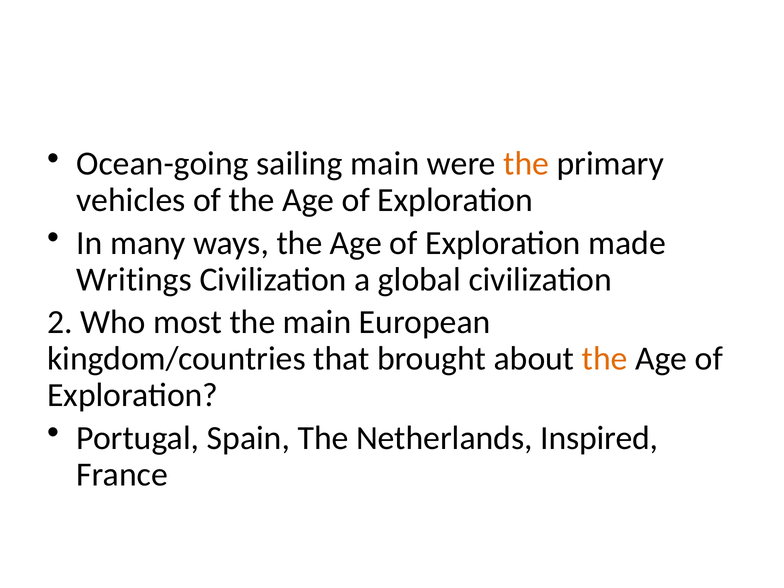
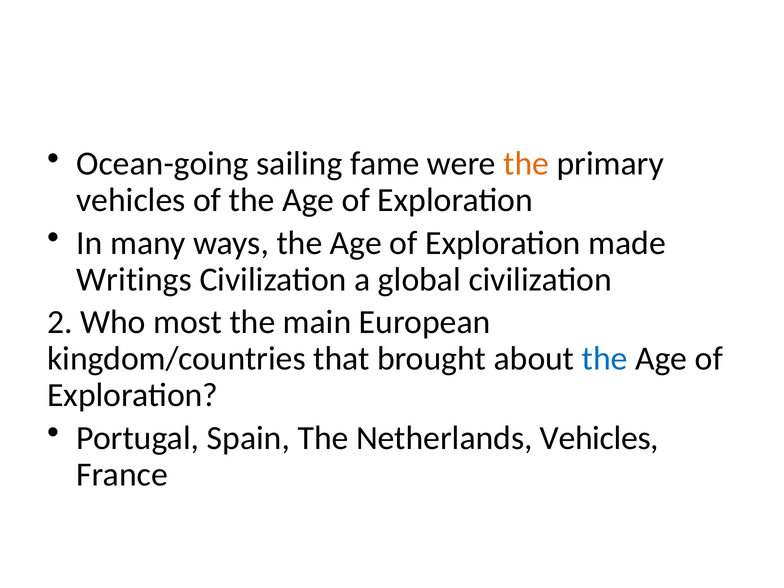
sailing main: main -> fame
the at (605, 359) colour: orange -> blue
Netherlands Inspired: Inspired -> Vehicles
